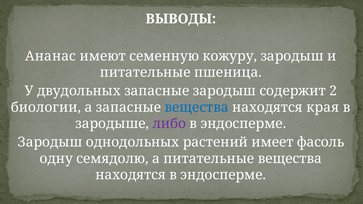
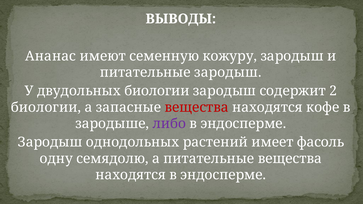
питательные пшеница: пшеница -> зародыш
двудольных запасные: запасные -> биологии
вещества at (197, 107) colour: blue -> red
края: края -> кофе
